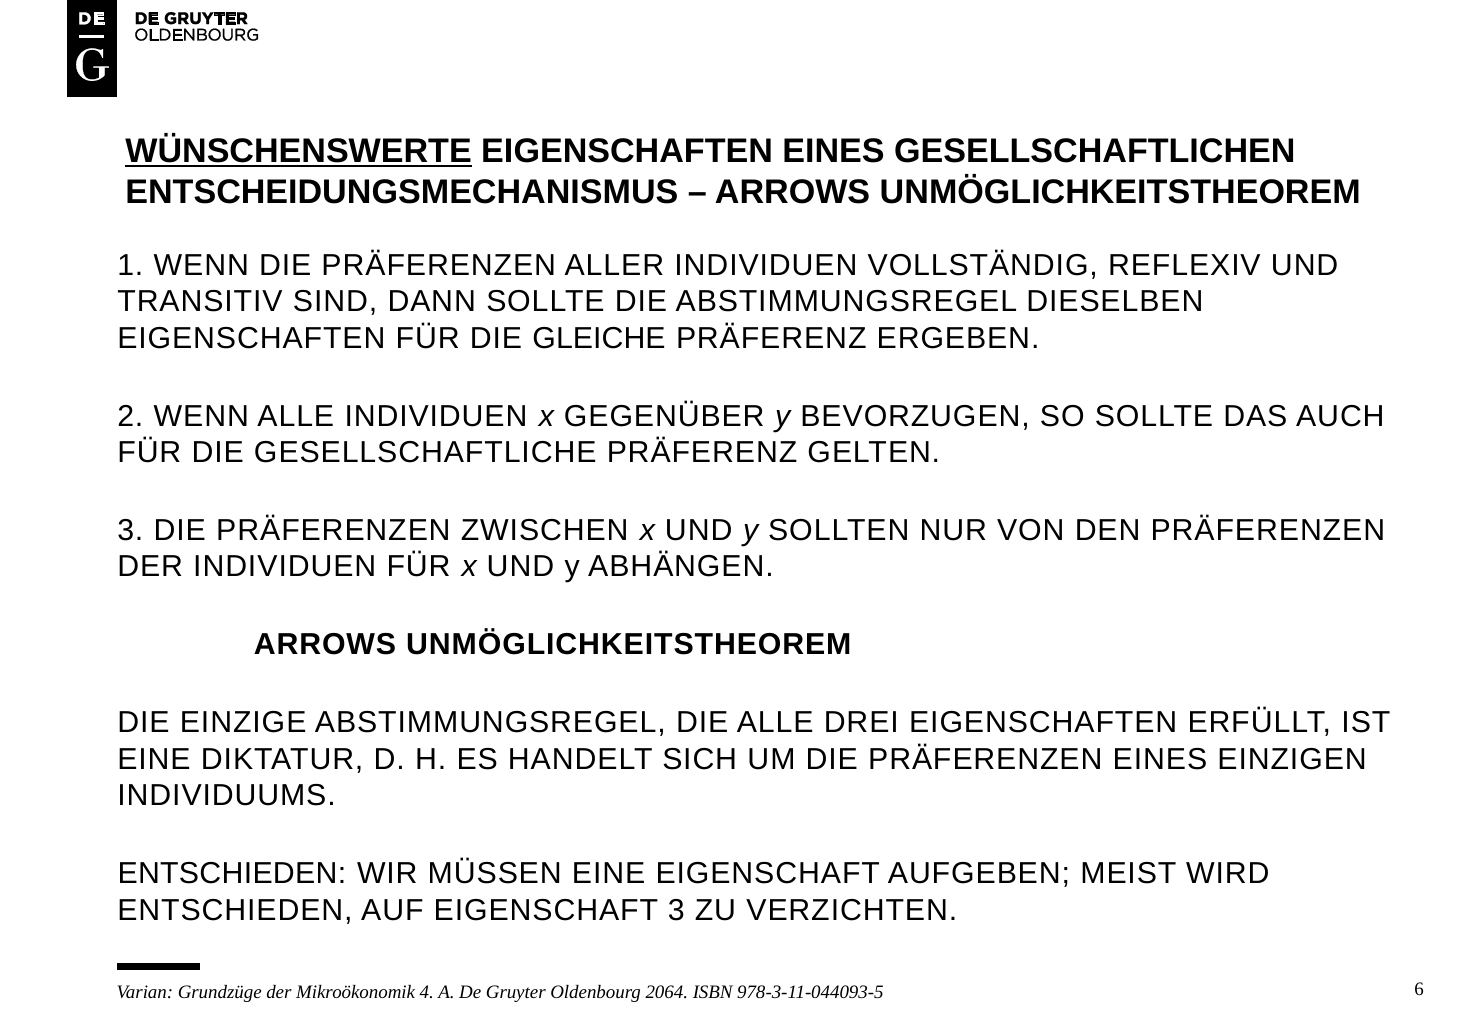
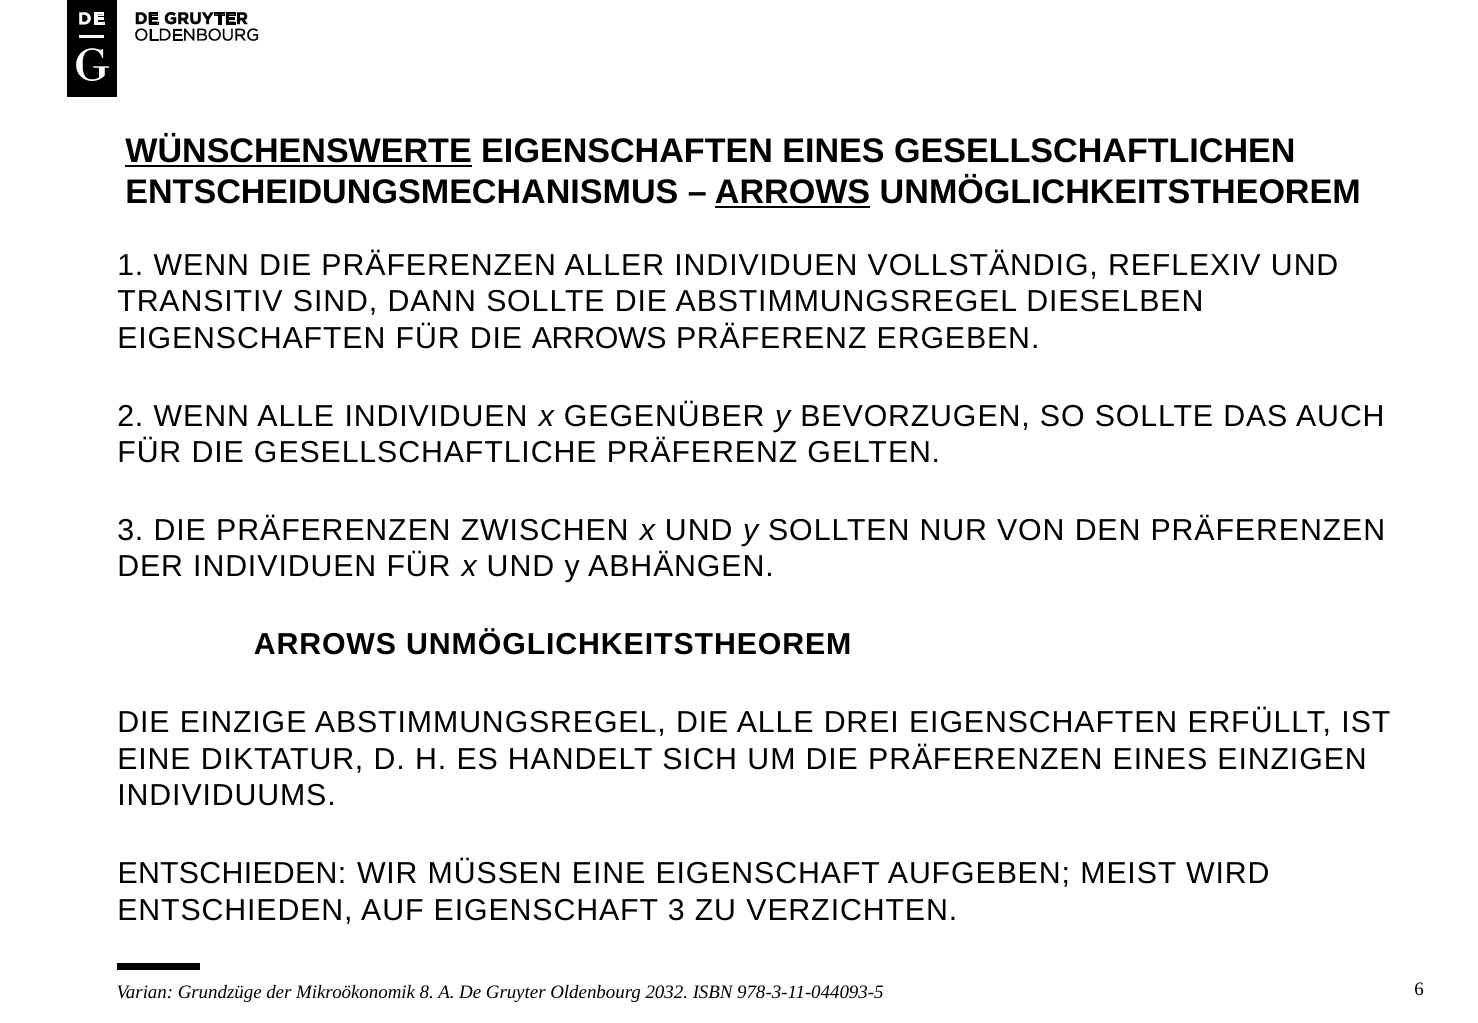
ARROWS at (793, 192) underline: none -> present
DIE GLEICHE: GLEICHE -> ARROWS
4: 4 -> 8
2064: 2064 -> 2032
